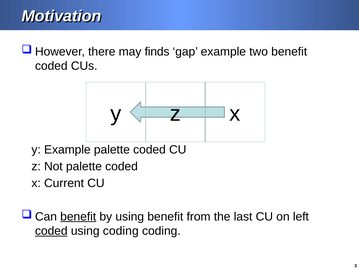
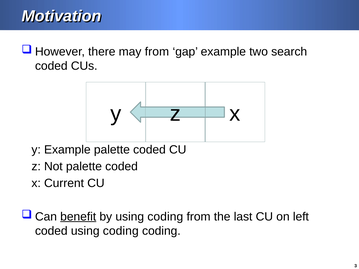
may finds: finds -> from
two benefit: benefit -> search
by using benefit: benefit -> coding
coded at (51, 231) underline: present -> none
